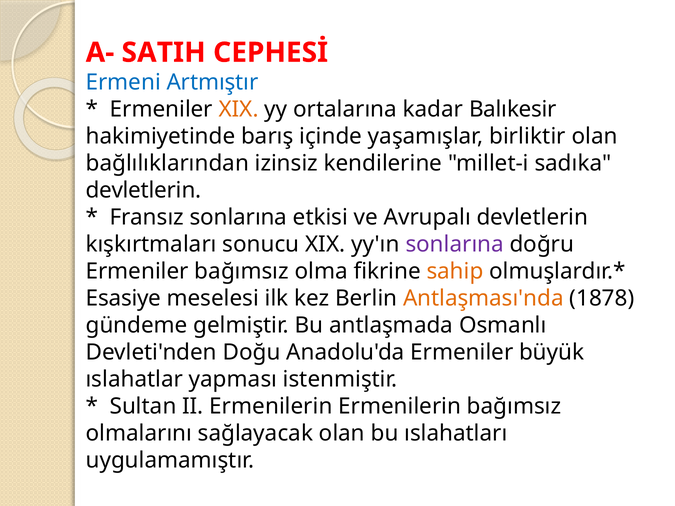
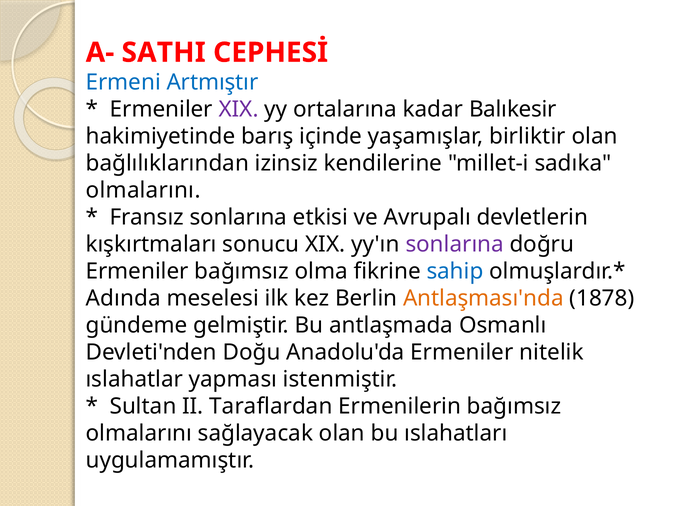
SATIH: SATIH -> SATHI
XIX at (239, 110) colour: orange -> purple
devletlerin at (143, 191): devletlerin -> olmalarını
sahip colour: orange -> blue
Esasiye: Esasiye -> Adında
büyük: büyük -> nitelik
II Ermenilerin: Ermenilerin -> Taraflardan
